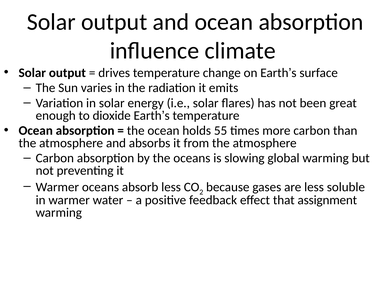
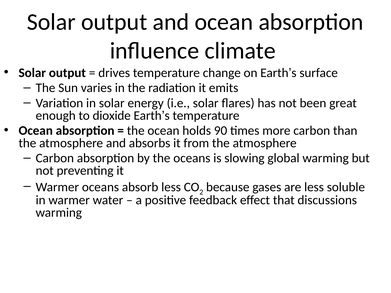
55: 55 -> 90
assignment: assignment -> discussions
